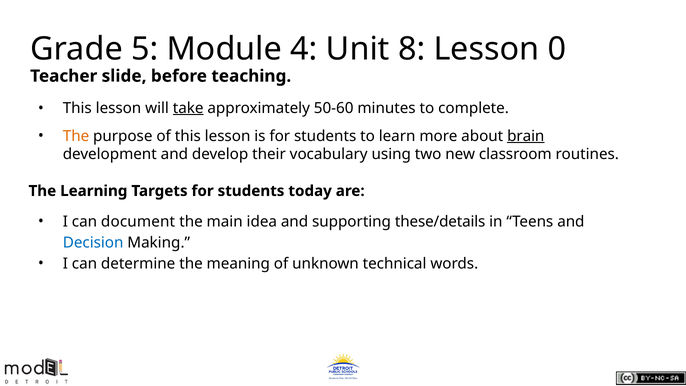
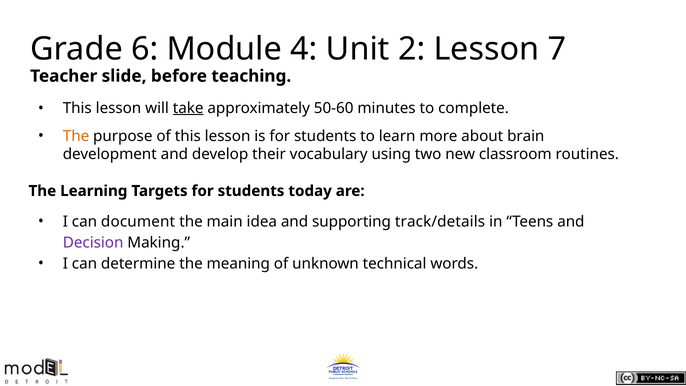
5: 5 -> 6
8: 8 -> 2
0: 0 -> 7
brain underline: present -> none
these/details: these/details -> track/details
Decision colour: blue -> purple
